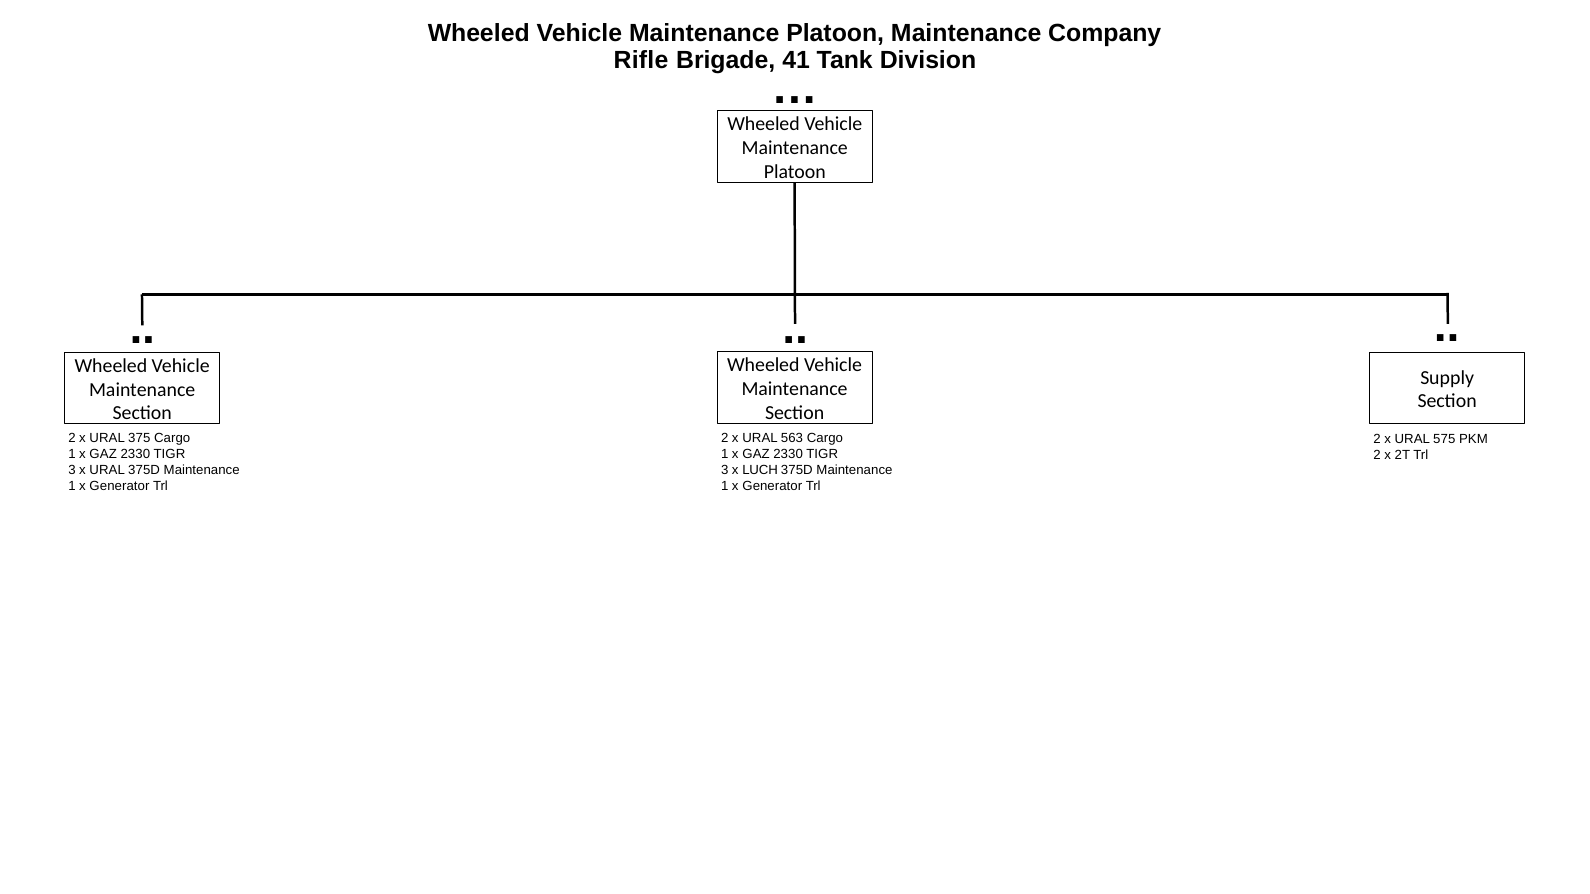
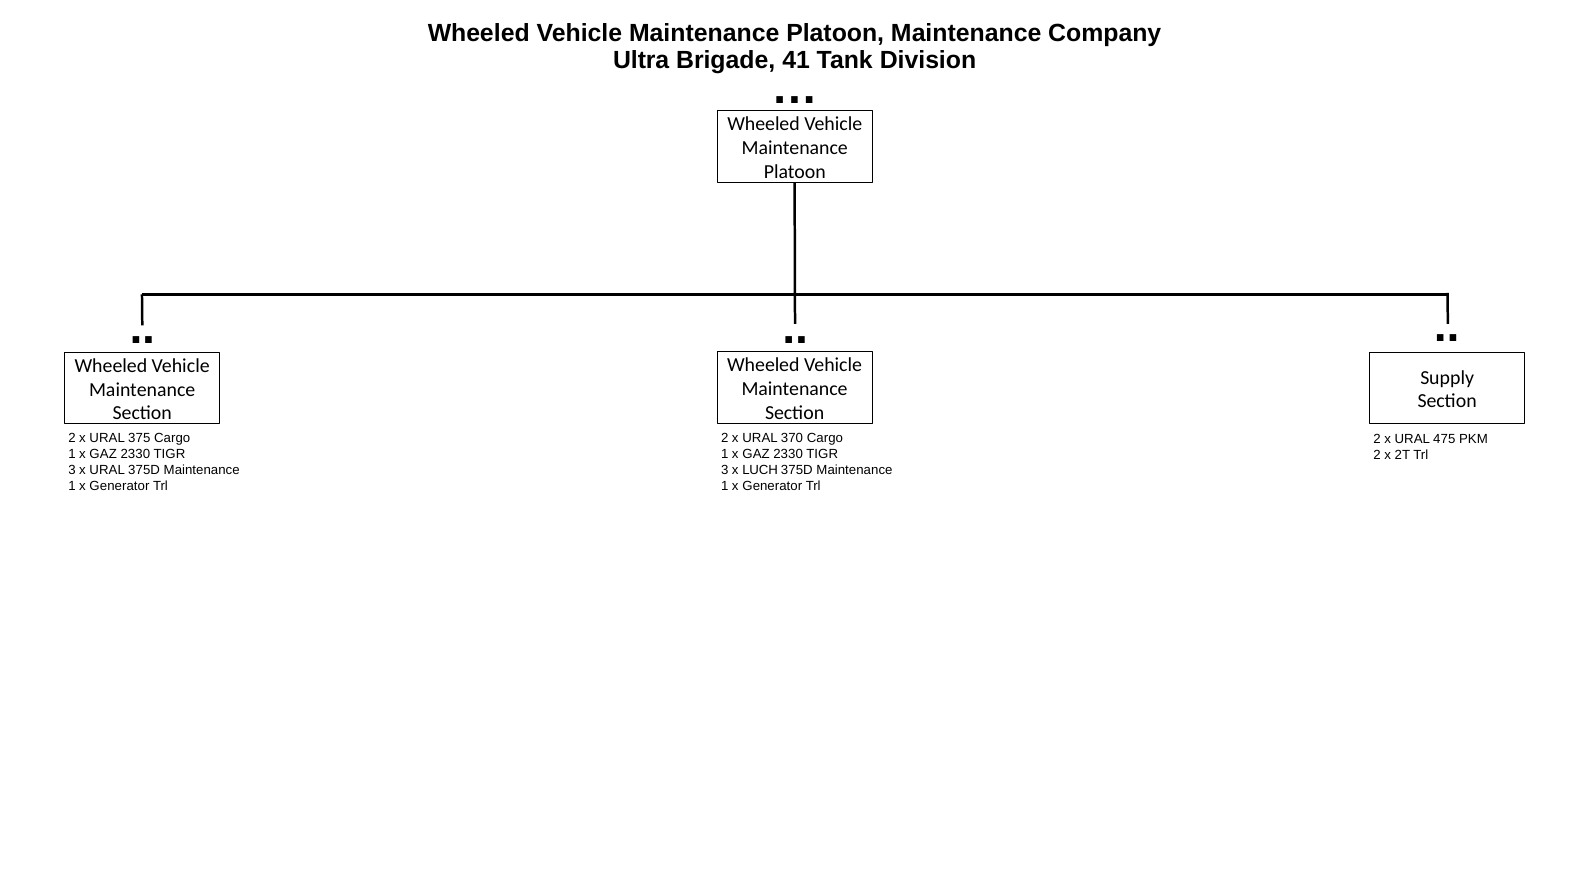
Rifle: Rifle -> Ultra
563: 563 -> 370
575: 575 -> 475
